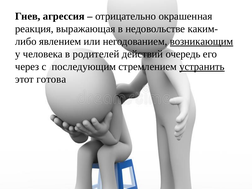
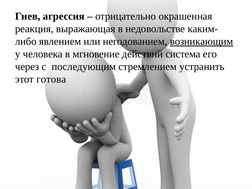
родителей: родителей -> мгновение
очередь: очередь -> система
устранить underline: present -> none
